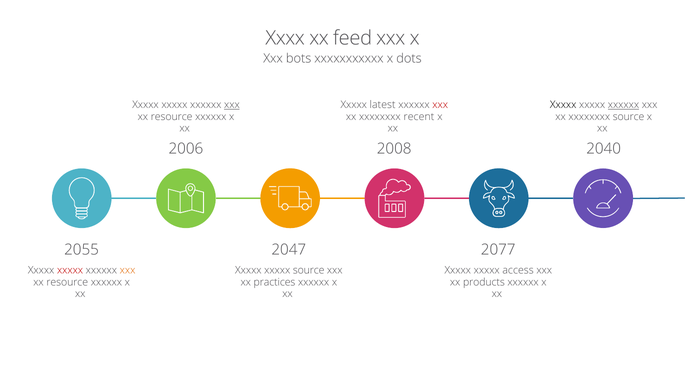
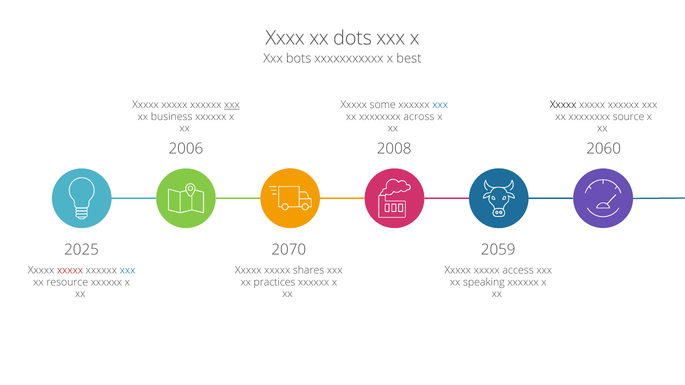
feed: feed -> dots
dots: dots -> best
latest: latest -> some
xxx at (440, 105) colour: red -> blue
xxxxxx at (623, 105) underline: present -> none
resource at (172, 117): resource -> business
recent: recent -> across
2040: 2040 -> 2060
2055: 2055 -> 2025
2047: 2047 -> 2070
2077: 2077 -> 2059
xxx at (128, 270) colour: orange -> blue
xxxxx source: source -> shares
products: products -> speaking
